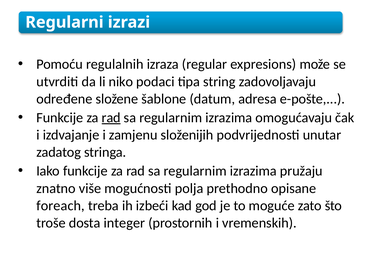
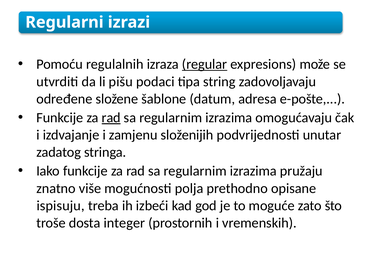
regular underline: none -> present
niko: niko -> pišu
foreach: foreach -> ispisuju
